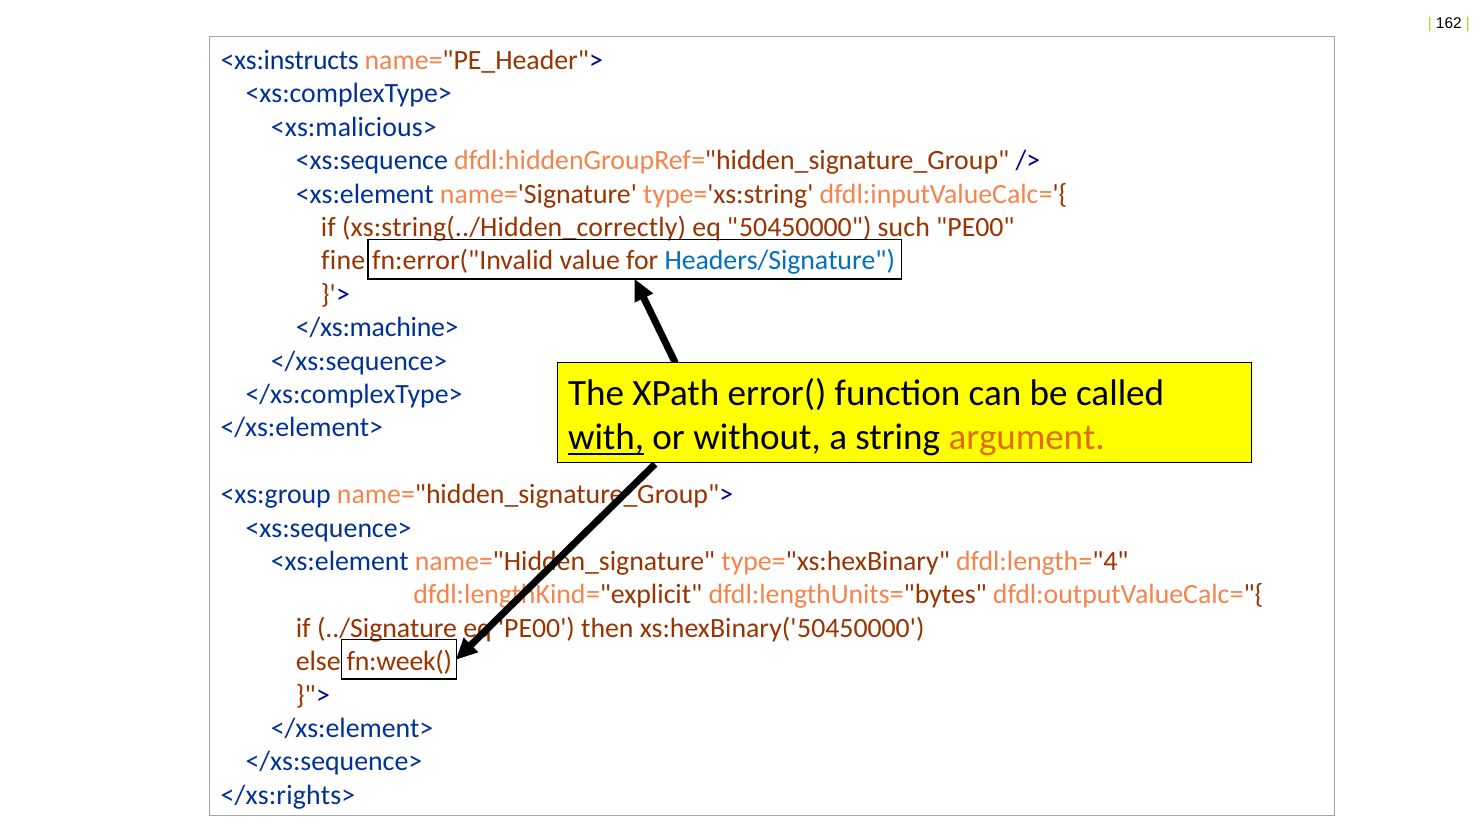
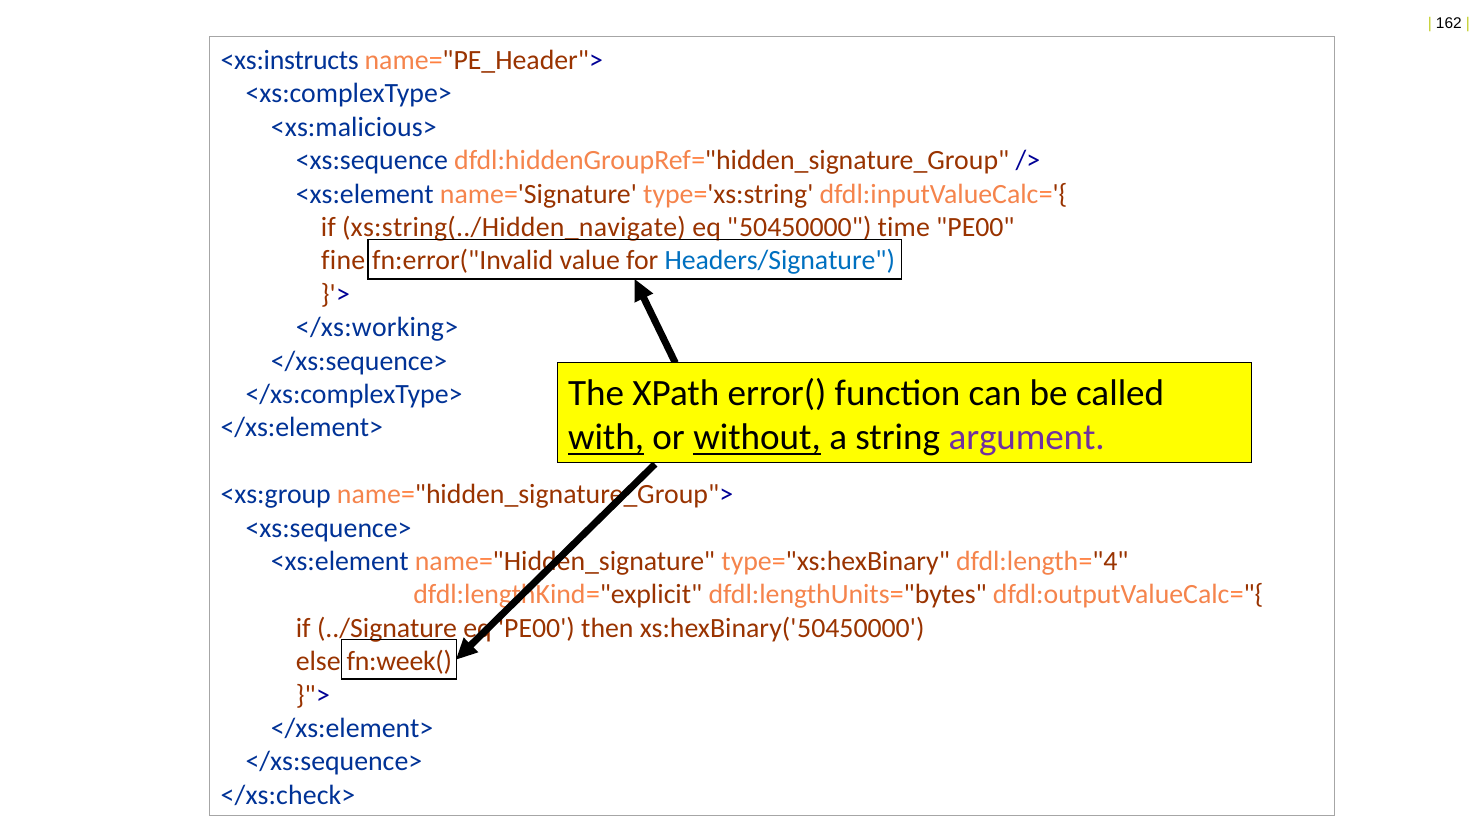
xs:string(../Hidden_correctly: xs:string(../Hidden_correctly -> xs:string(../Hidden_navigate
such: such -> time
</xs:machine>: </xs:machine> -> </xs:working>
without underline: none -> present
argument colour: orange -> purple
</xs:rights>: </xs:rights> -> </xs:check>
